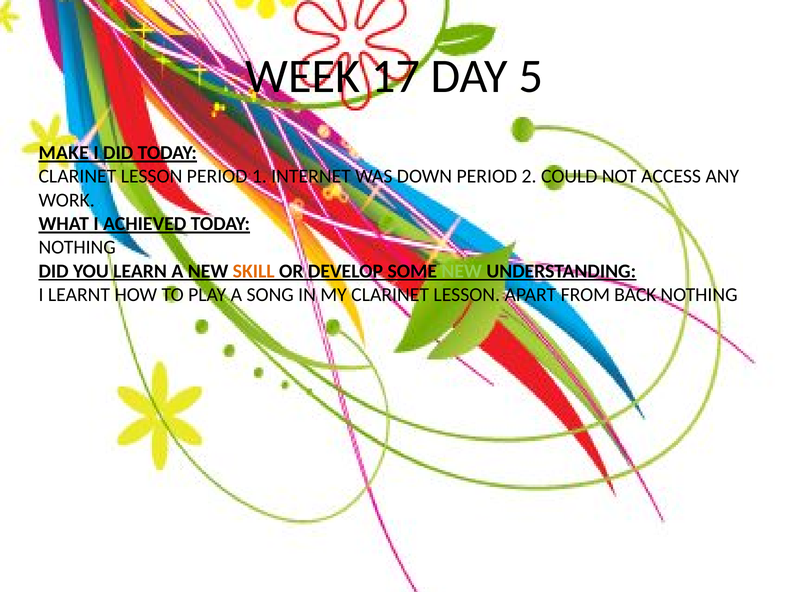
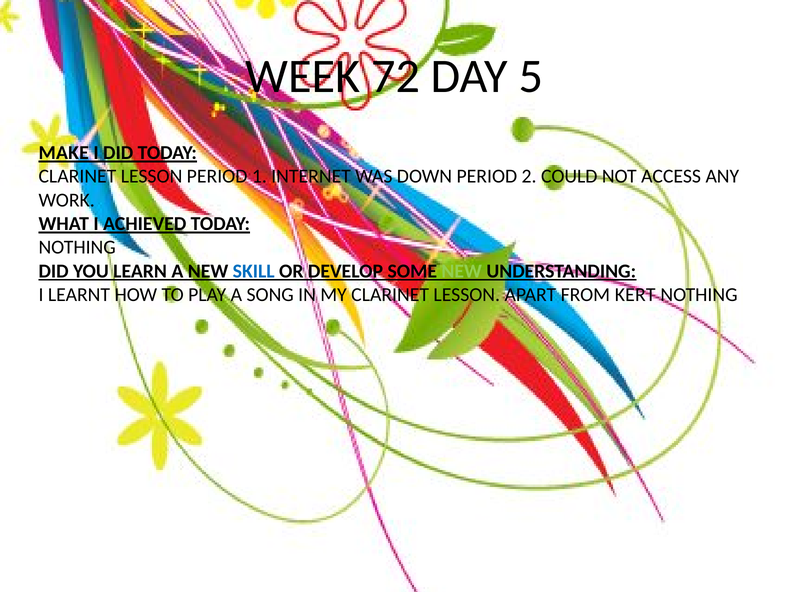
17: 17 -> 72
SKILL colour: orange -> blue
BACK: BACK -> KERT
